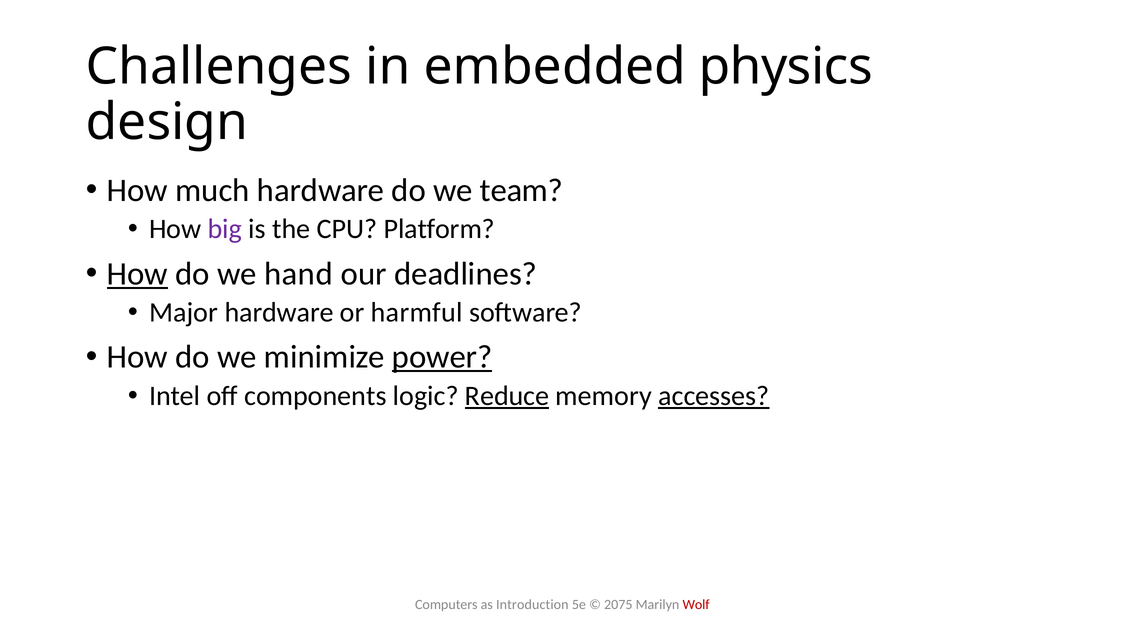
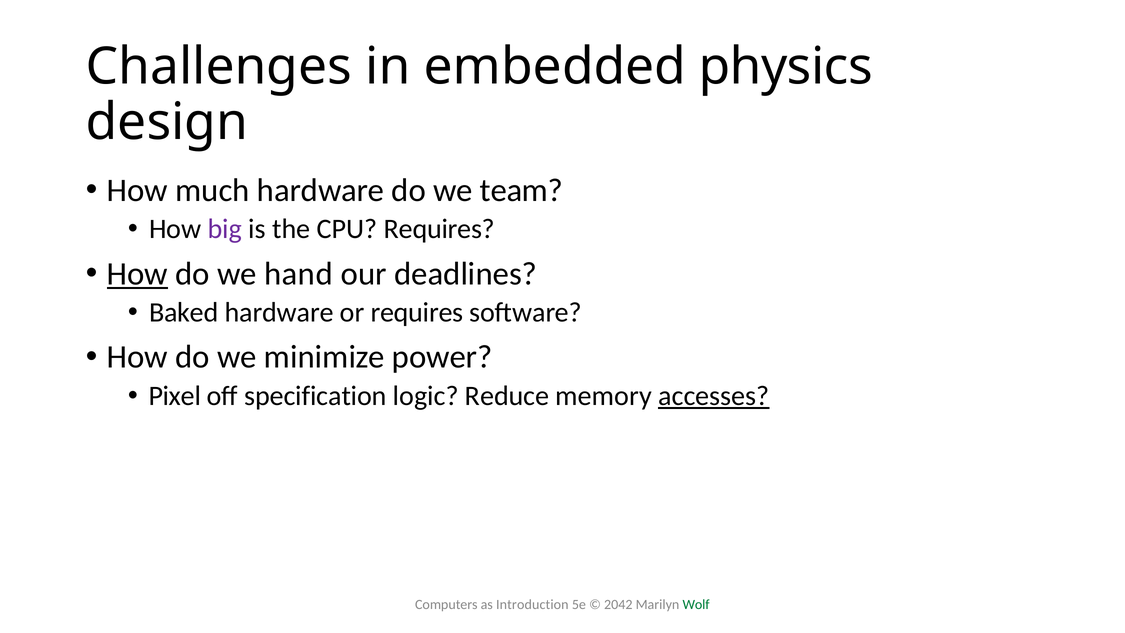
CPU Platform: Platform -> Requires
Major: Major -> Baked
or harmful: harmful -> requires
power underline: present -> none
Intel: Intel -> Pixel
components: components -> specification
Reduce underline: present -> none
2075: 2075 -> 2042
Wolf colour: red -> green
